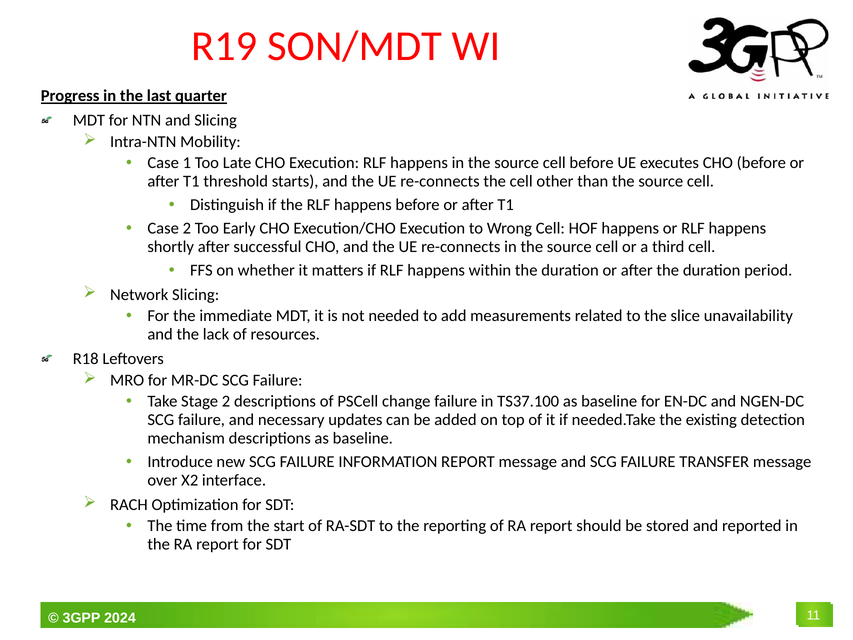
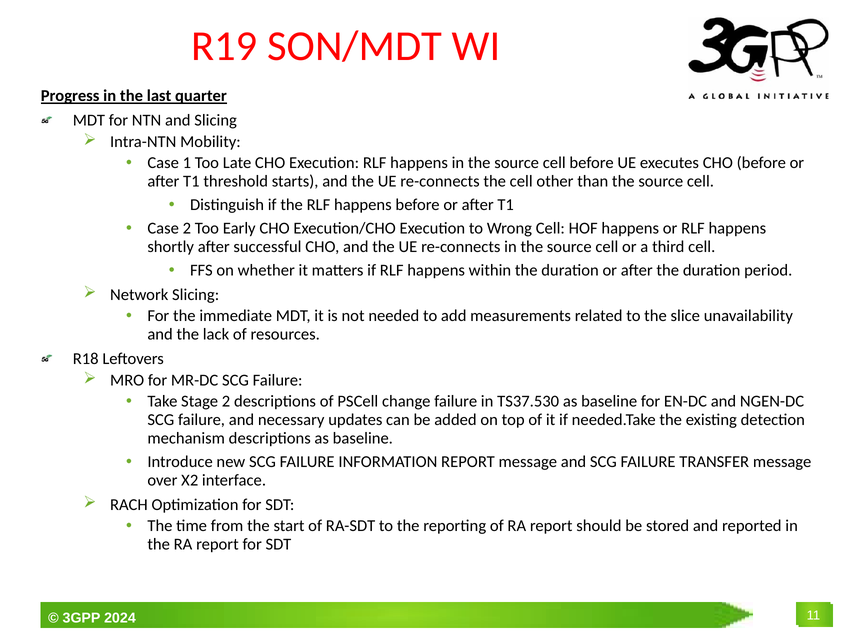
TS37.100: TS37.100 -> TS37.530
